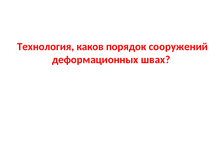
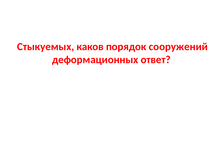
Технология: Технология -> Стыкуемых
швах: швах -> ответ
